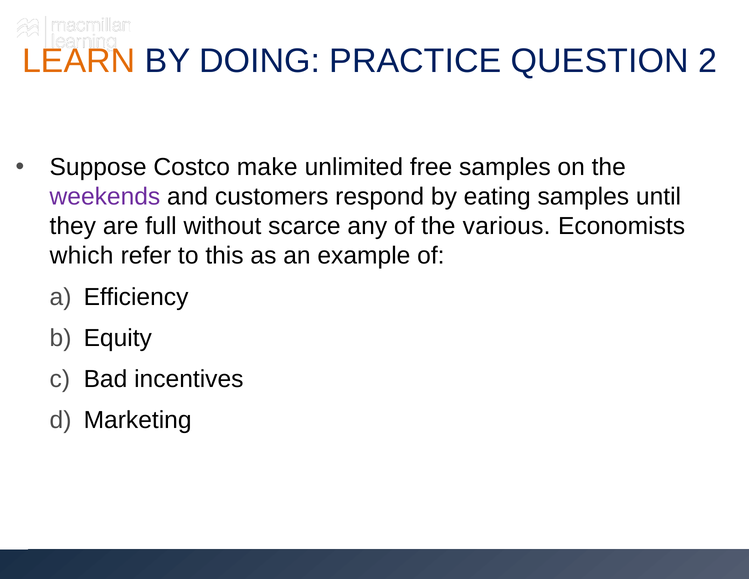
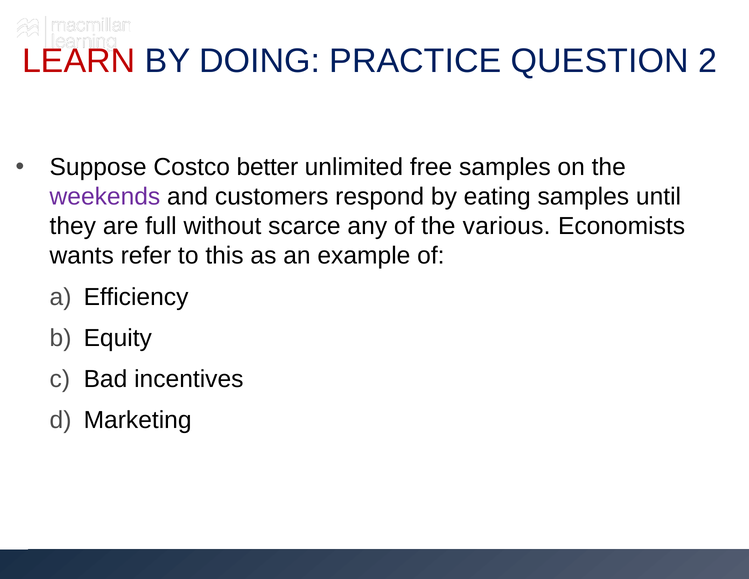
LEARN colour: orange -> red
make: make -> better
which: which -> wants
